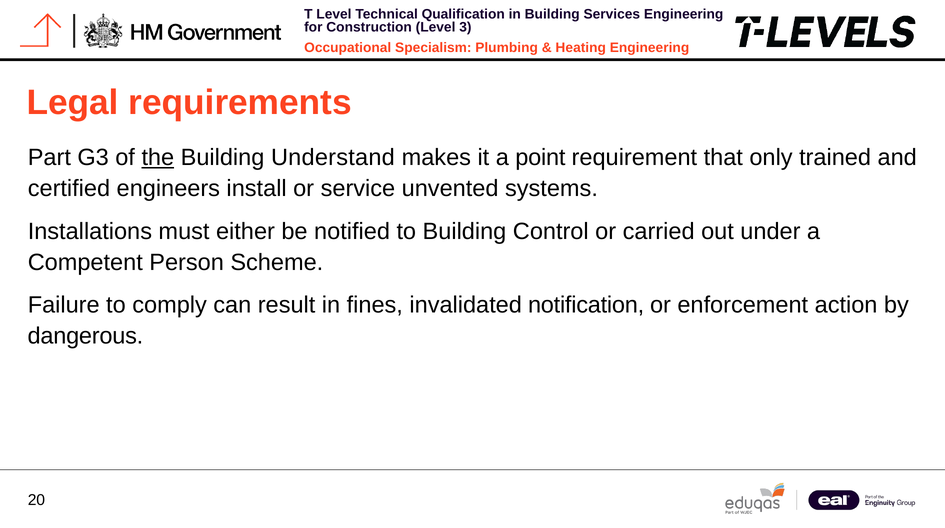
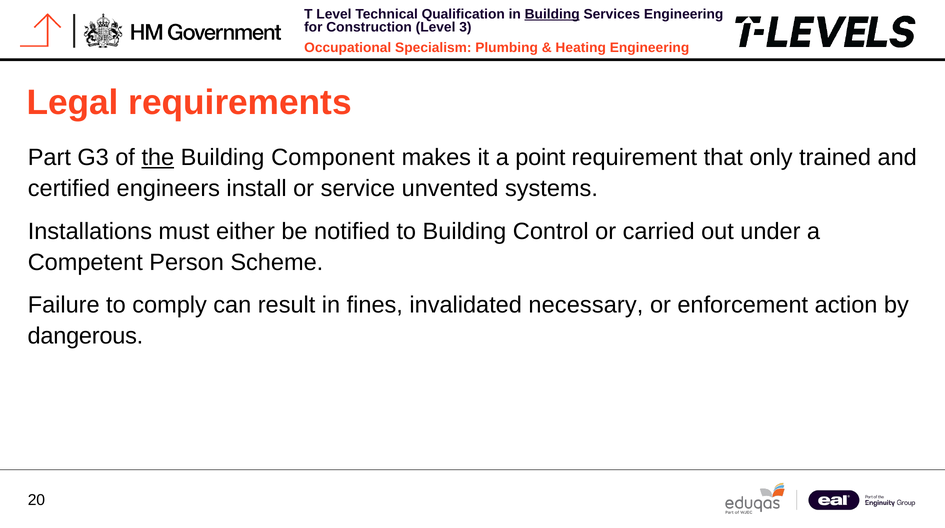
Building at (552, 14) underline: none -> present
Understand: Understand -> Component
notification: notification -> necessary
